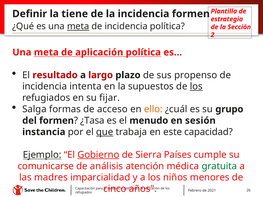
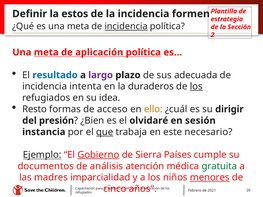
tiene: tiene -> estos
meta at (78, 26) underline: present -> none
incidencia at (126, 26) underline: none -> present
resultado colour: red -> blue
largo colour: red -> purple
propenso: propenso -> adecuada
supuestos: supuestos -> duraderos
fijar: fijar -> idea
Salga: Salga -> Resto
grupo: grupo -> dirigir
del formen: formen -> presión
¿Tasa: ¿Tasa -> ¿Bien
menudo: menudo -> olvidaré
capacidad: capacidad -> necesario
comunicarse: comunicarse -> documentos
menores underline: none -> present
